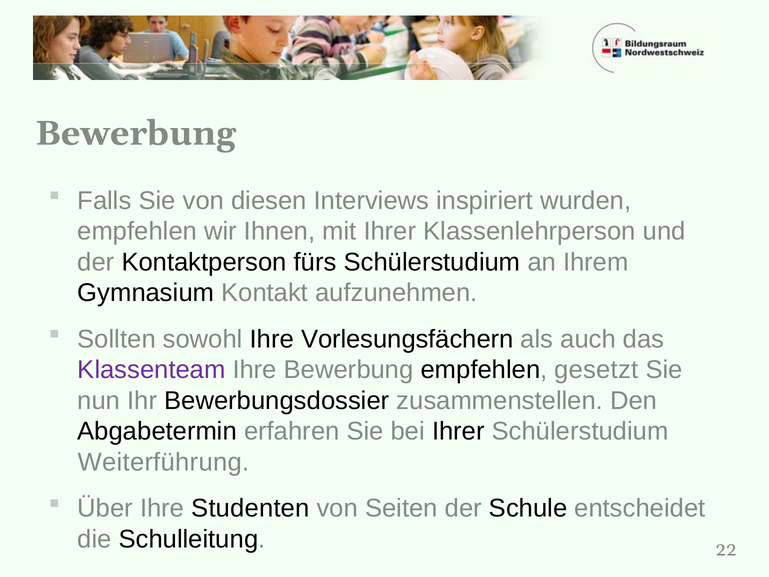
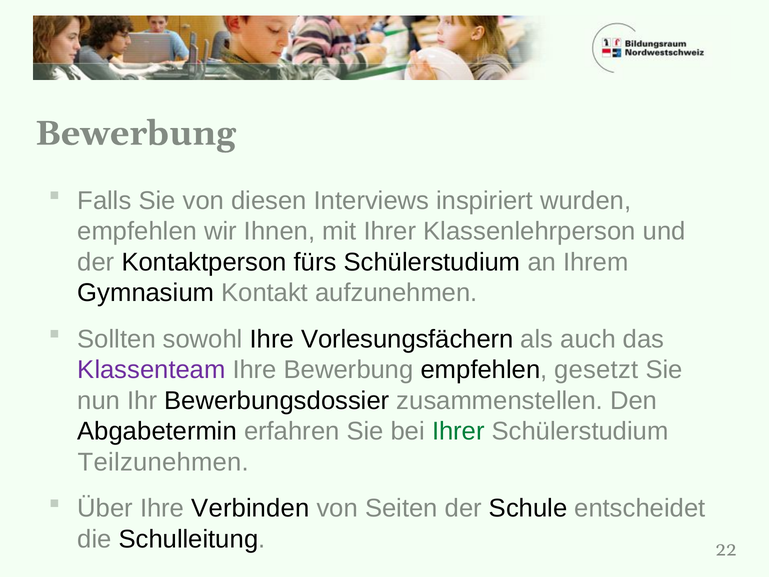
Ihrer at (458, 431) colour: black -> green
Weiterführung: Weiterführung -> Teilzunehmen
Studenten: Studenten -> Verbinden
